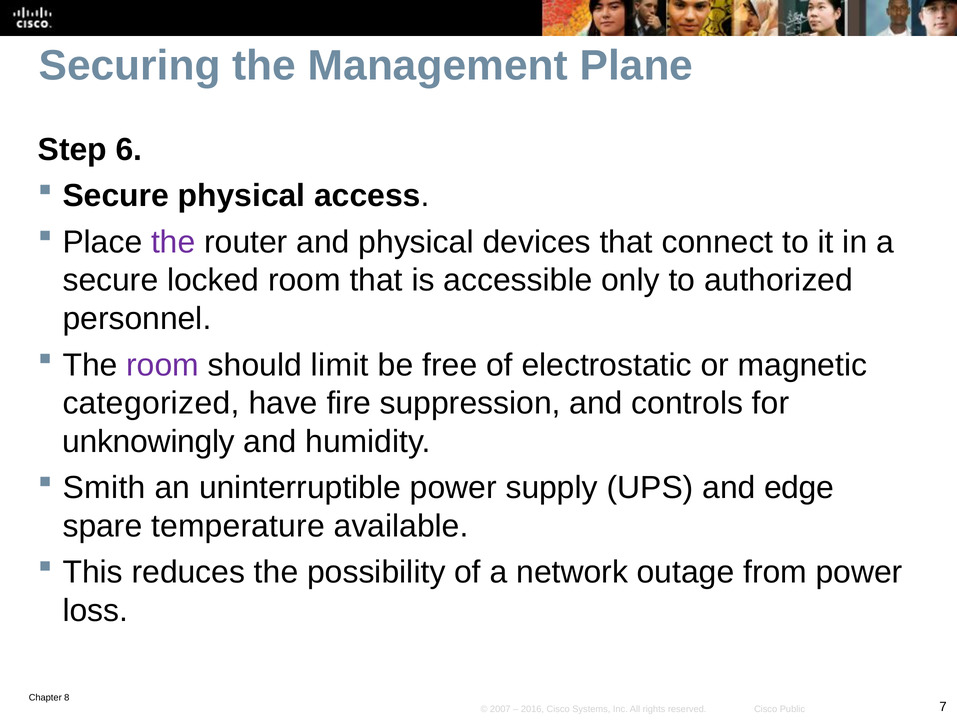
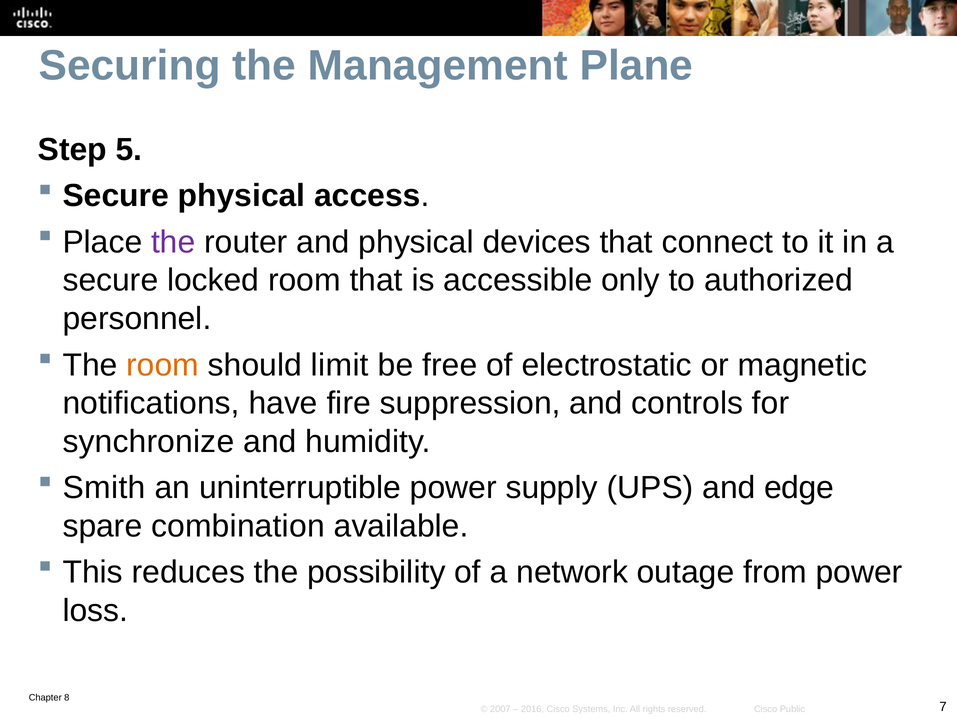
6: 6 -> 5
room at (163, 365) colour: purple -> orange
categorized: categorized -> notifications
unknowingly: unknowingly -> synchronize
temperature: temperature -> combination
